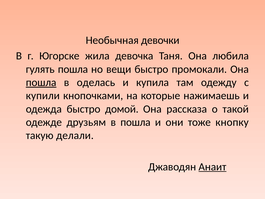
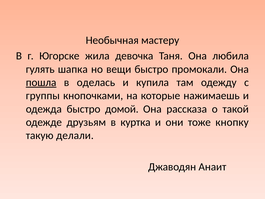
девочки: девочки -> мастеру
гулять пошла: пошла -> шапка
купили: купили -> группы
в пошла: пошла -> куртка
Анаит underline: present -> none
